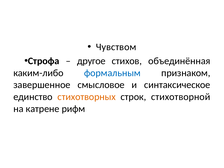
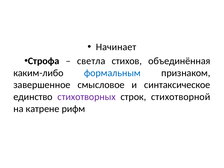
Чувством: Чувством -> Начинает
другое: другое -> светла
стихотворных colour: orange -> purple
